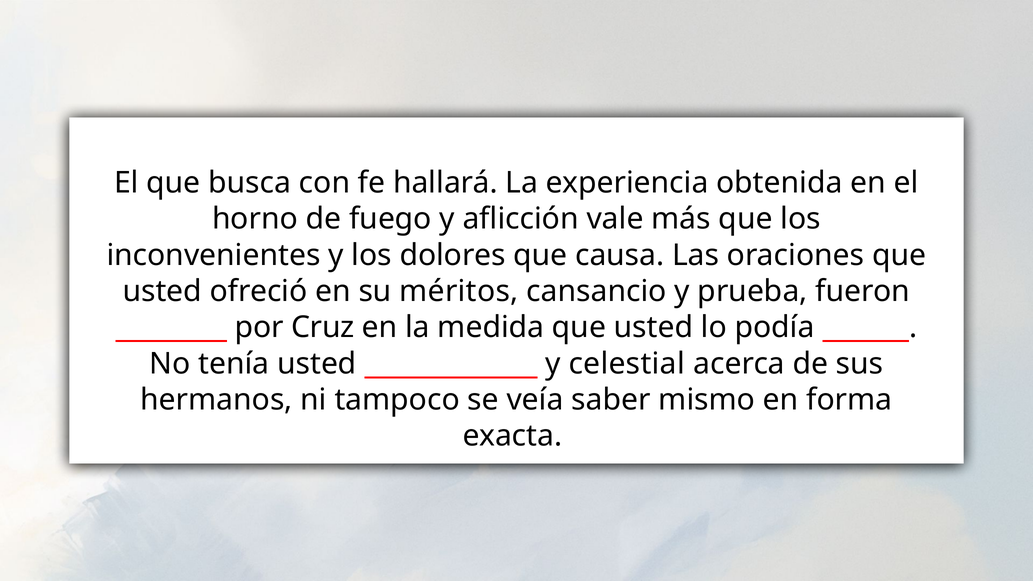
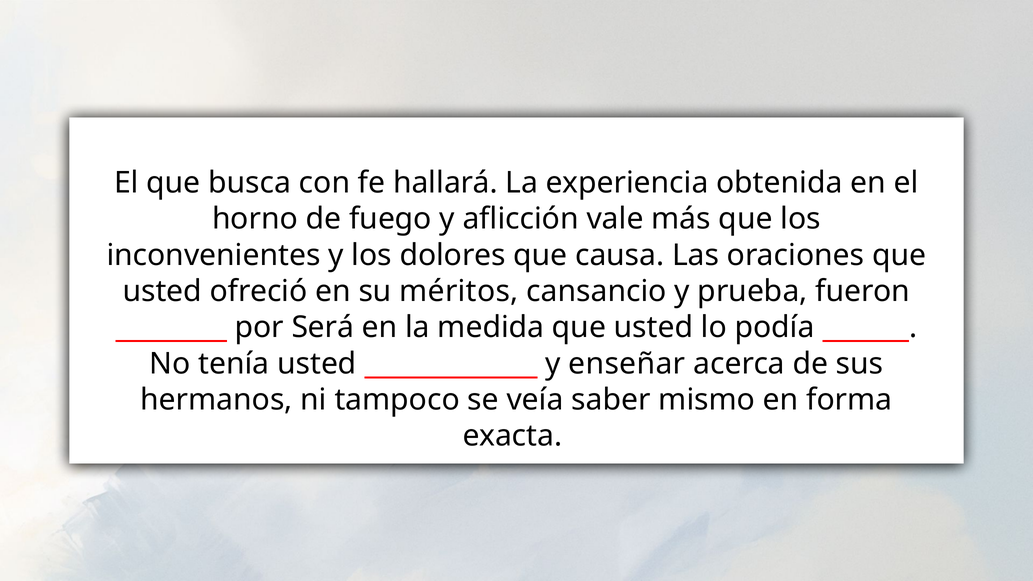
Cruz: Cruz -> Será
celestial: celestial -> enseñar
